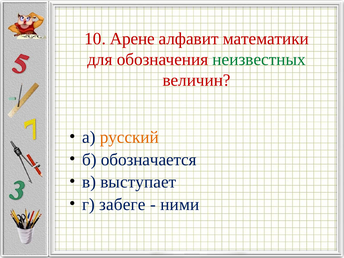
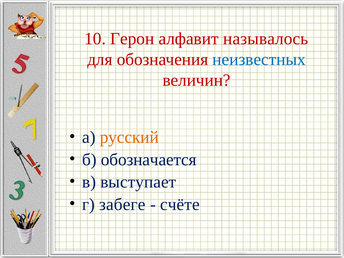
Арене: Арене -> Герон
математики: математики -> называлось
неизвестных colour: green -> blue
ними: ними -> счёте
